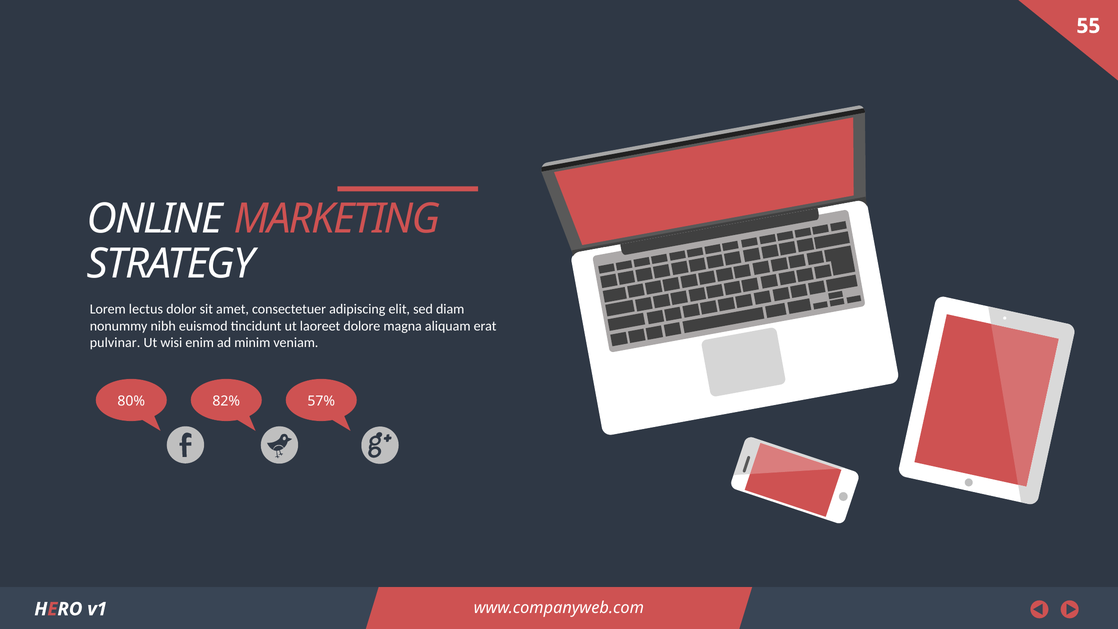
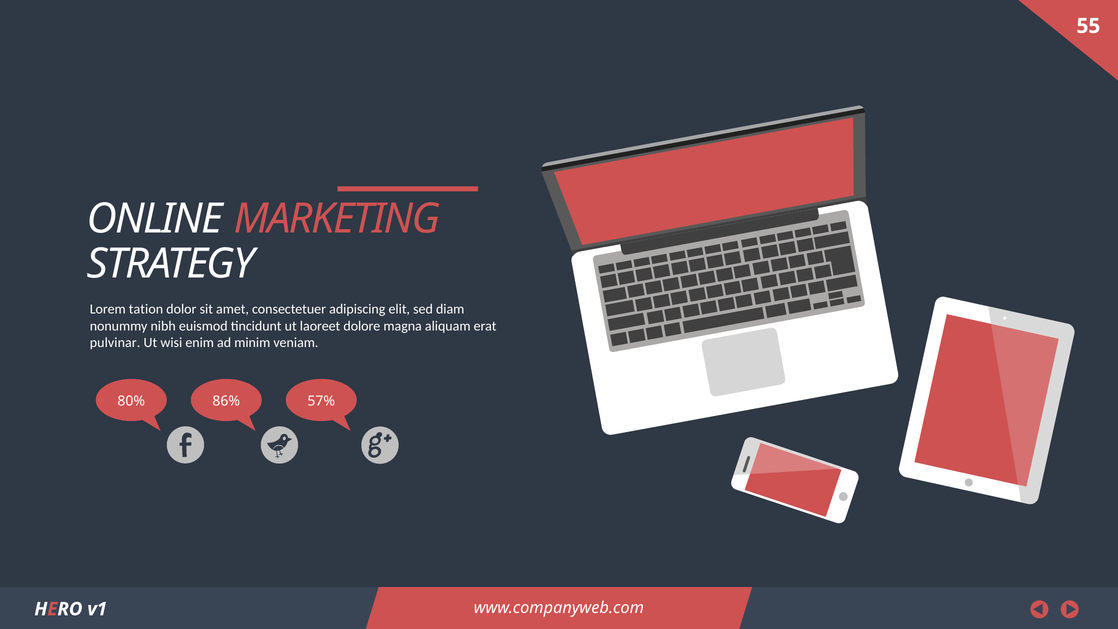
lectus: lectus -> tation
82%: 82% -> 86%
